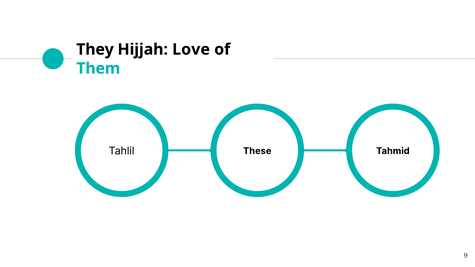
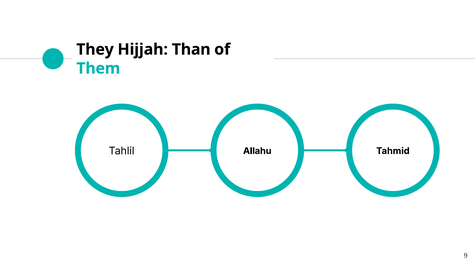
Love: Love -> Than
These: These -> Allahu
